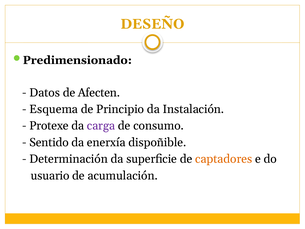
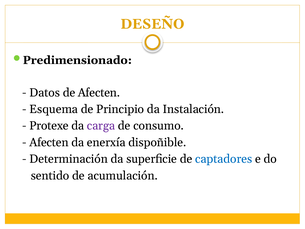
Sentido at (49, 142): Sentido -> Afecten
captadores colour: orange -> blue
usuario: usuario -> sentido
